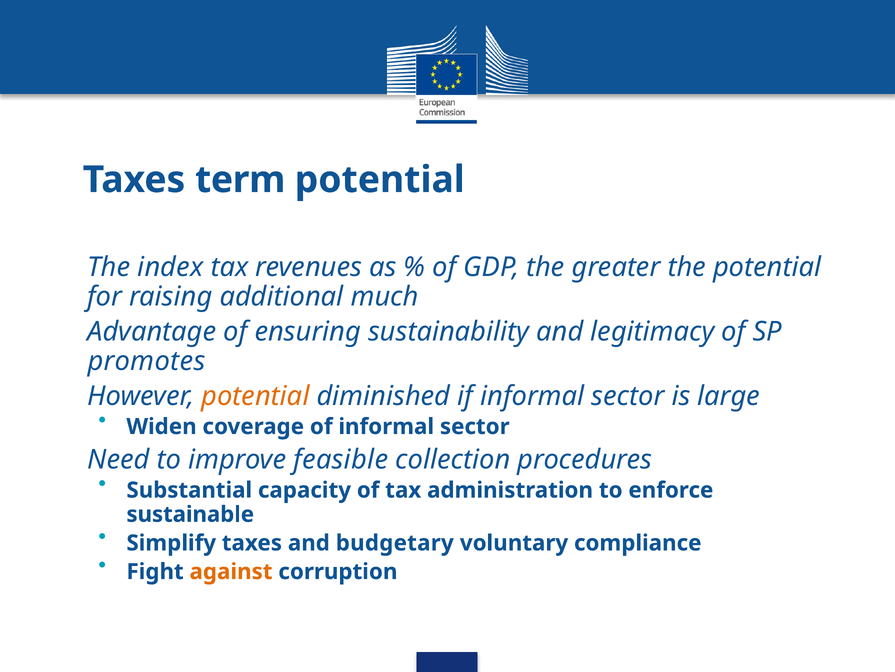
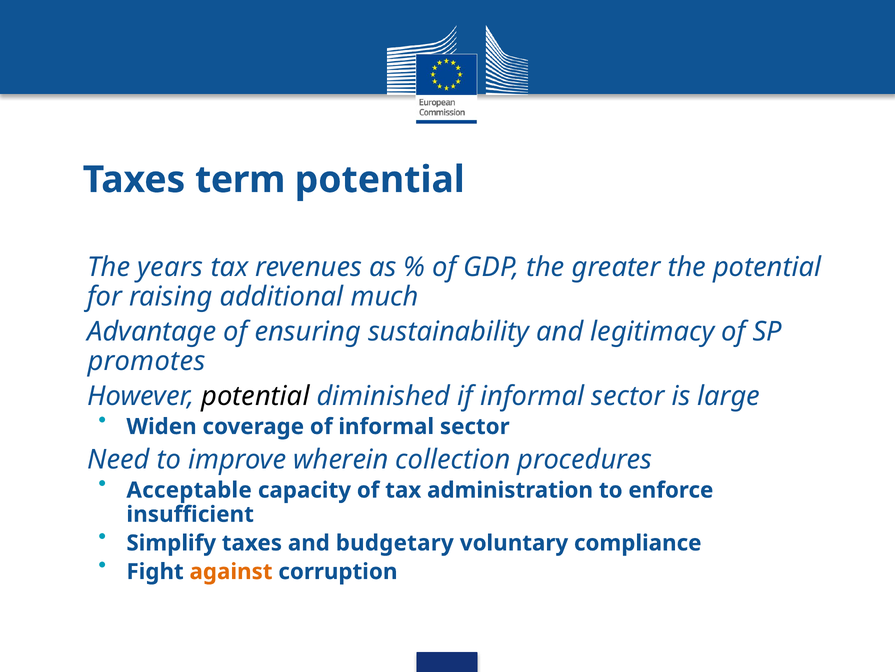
index: index -> years
potential at (255, 396) colour: orange -> black
feasible: feasible -> wherein
Substantial: Substantial -> Acceptable
sustainable: sustainable -> insufficient
